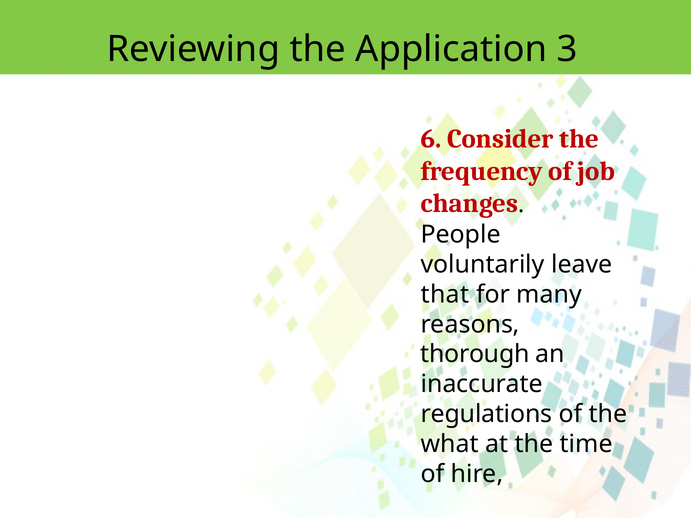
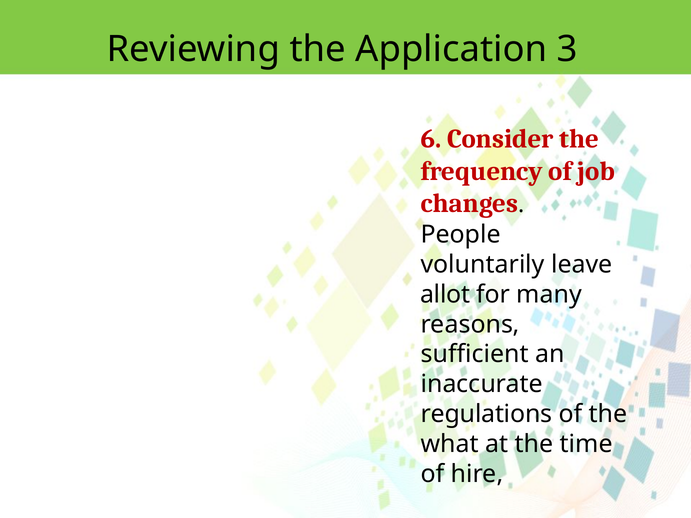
that: that -> allot
thorough: thorough -> sufficient
